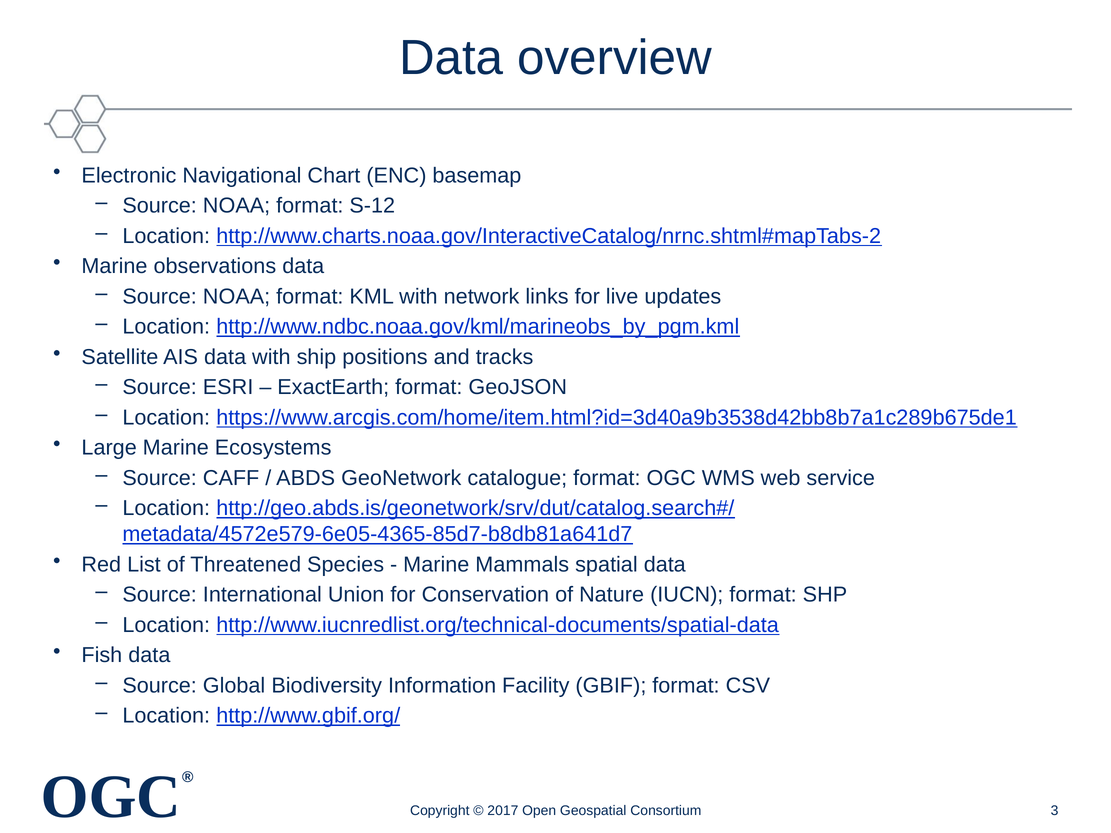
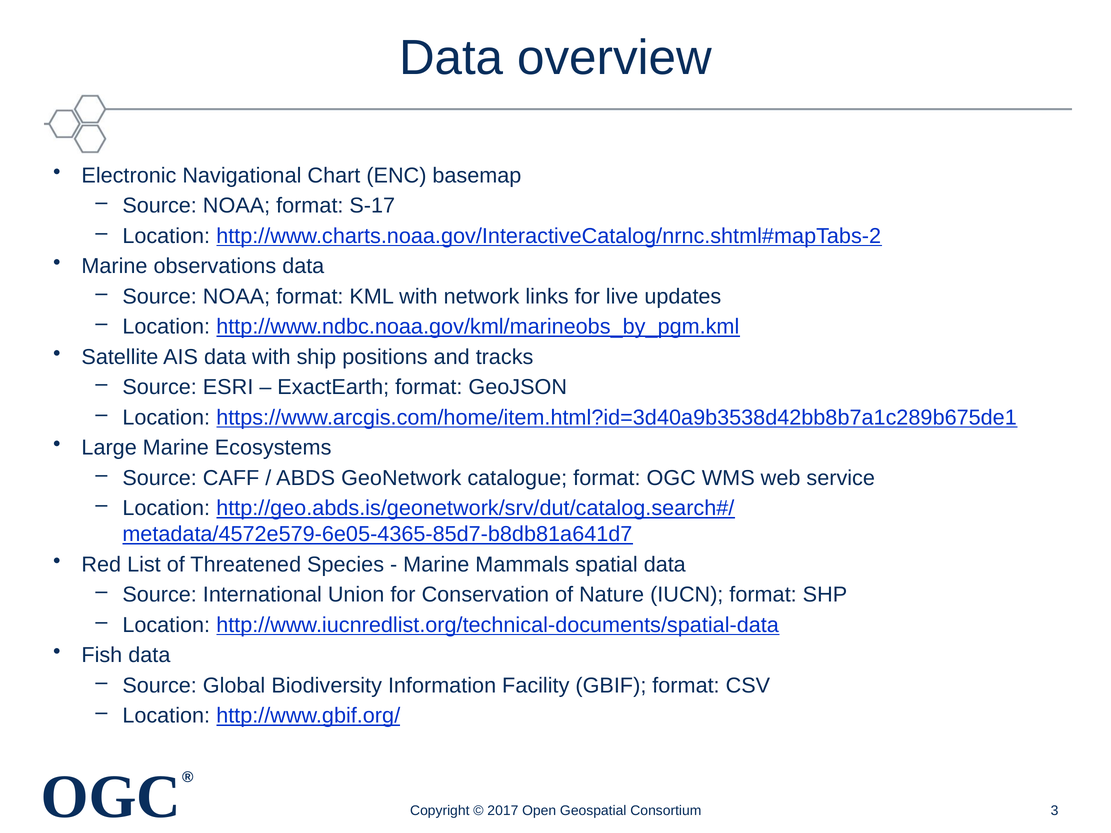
S-12: S-12 -> S-17
